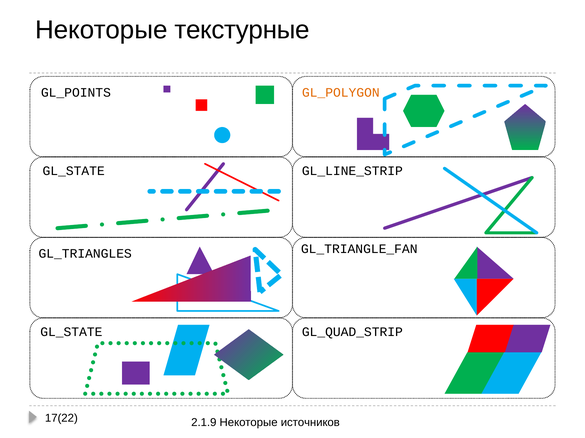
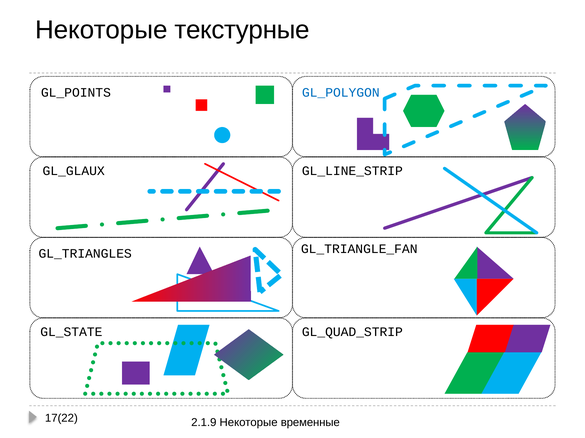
GL_POLYGON colour: orange -> blue
GL_STATE at (74, 171): GL_STATE -> GL_GLAUX
источников: источников -> временные
